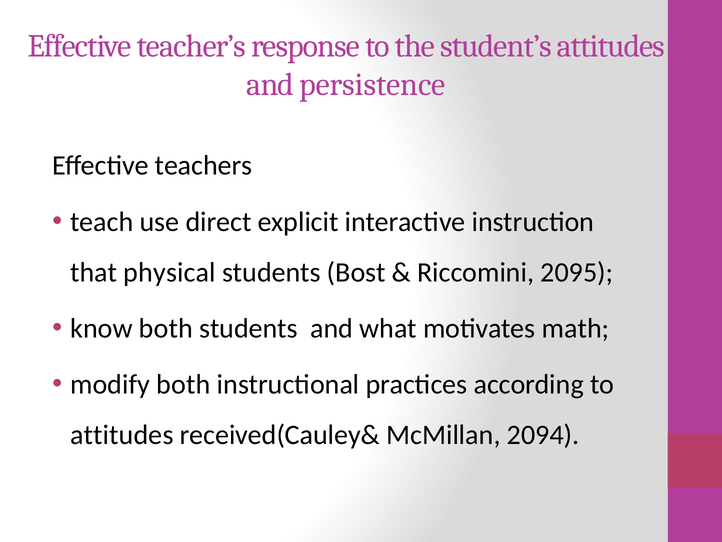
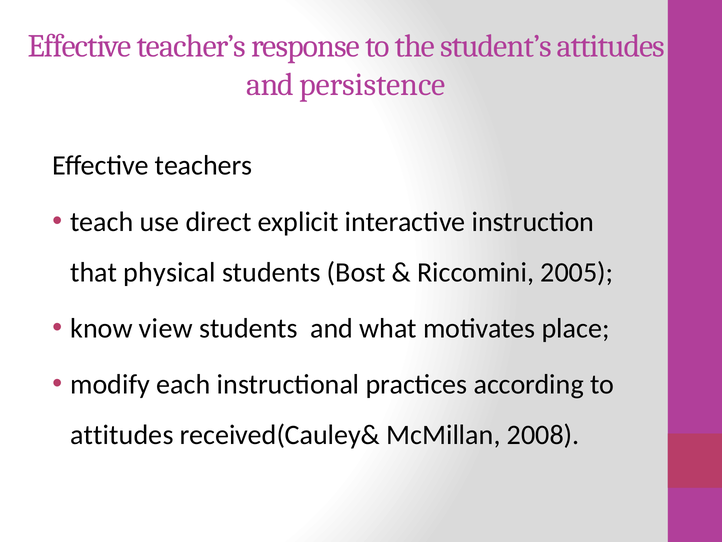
2095: 2095 -> 2005
know both: both -> view
math: math -> place
modify both: both -> each
2094: 2094 -> 2008
